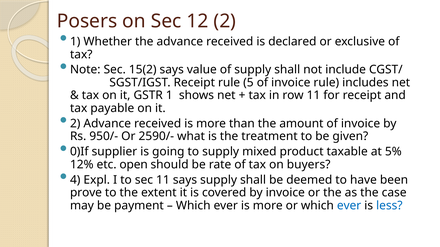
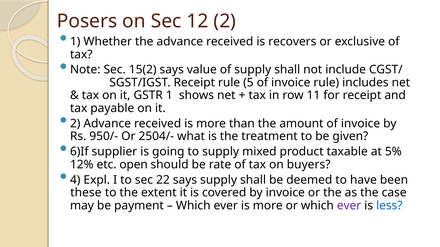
declared: declared -> recovers
2590/-: 2590/- -> 2504/-
0)If: 0)If -> 6)If
sec 11: 11 -> 22
prove: prove -> these
ever at (349, 206) colour: blue -> purple
